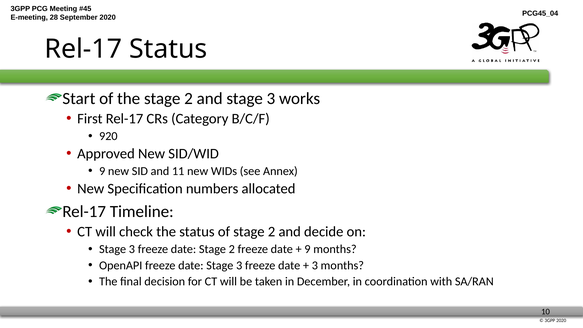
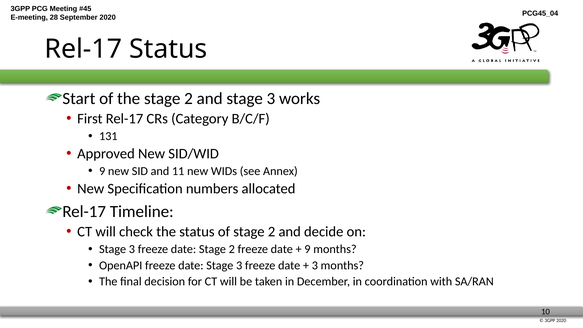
920: 920 -> 131
